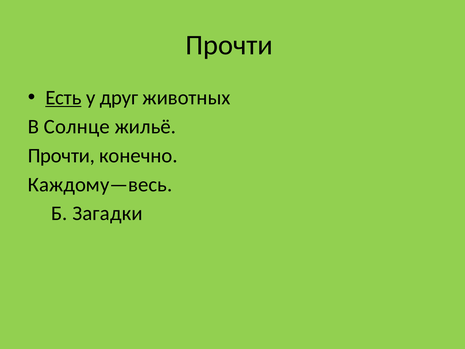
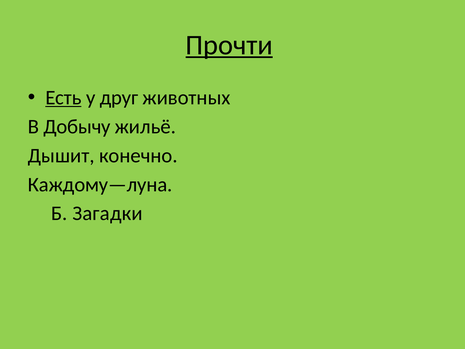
Прочти at (229, 45) underline: none -> present
Солнце: Солнце -> Добычу
Прочти at (61, 155): Прочти -> Дышит
Каждому—весь: Каждому—весь -> Каждому—луна
